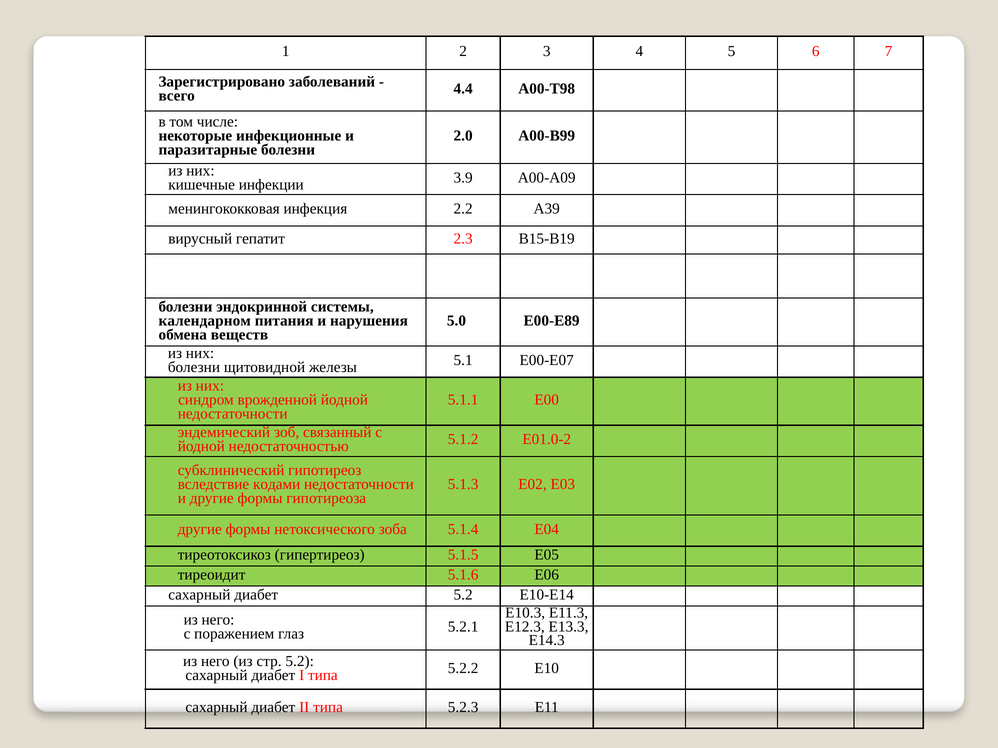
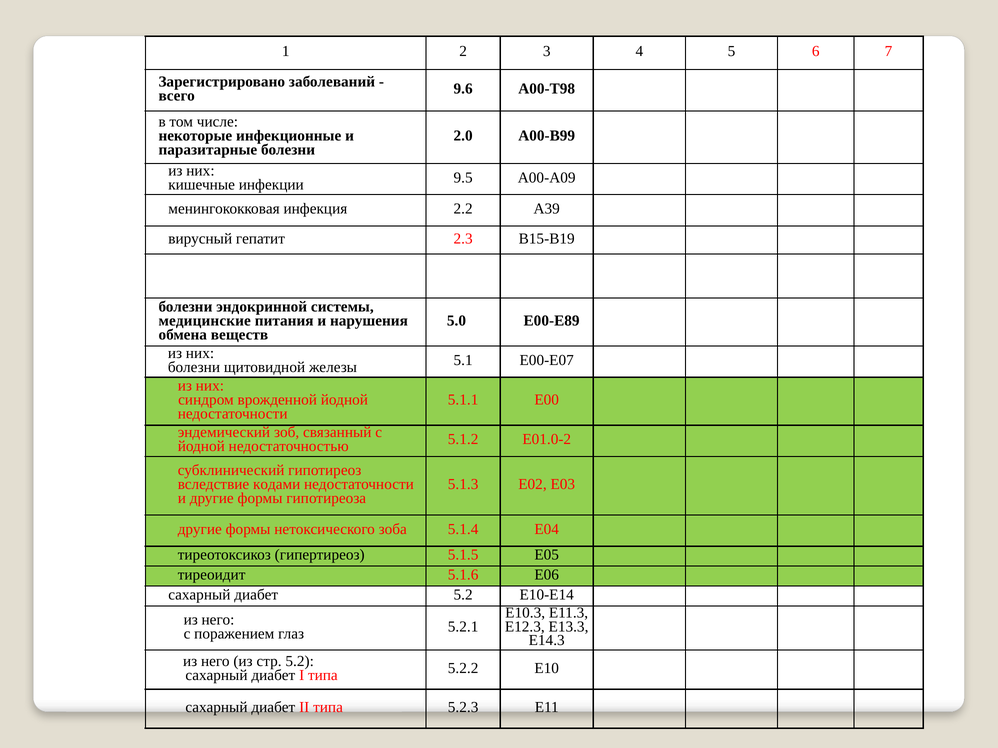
4.4: 4.4 -> 9.6
3.9: 3.9 -> 9.5
календарном: календарном -> медицинские
